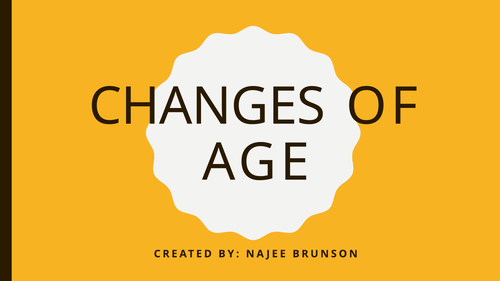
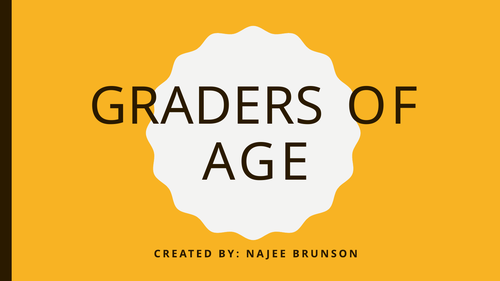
CHANGES: CHANGES -> GRADERS
